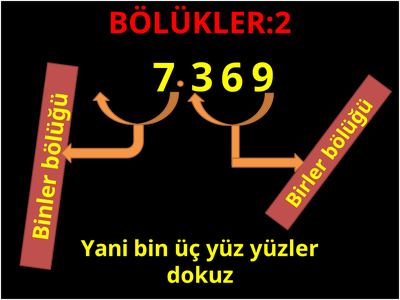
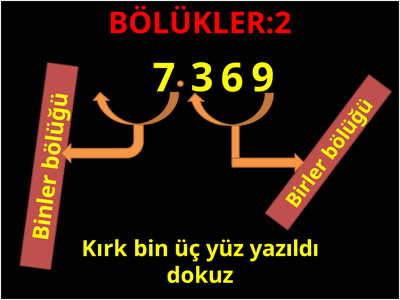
Yani: Yani -> Kırk
yüzler: yüzler -> yazıldı
